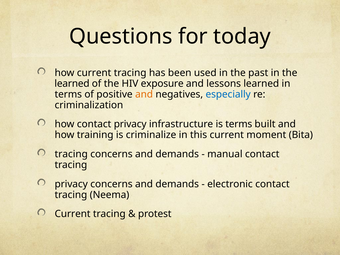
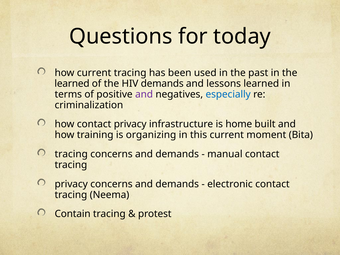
HIV exposure: exposure -> demands
and at (144, 94) colour: orange -> purple
is terms: terms -> home
criminalize: criminalize -> organizing
Current at (73, 214): Current -> Contain
